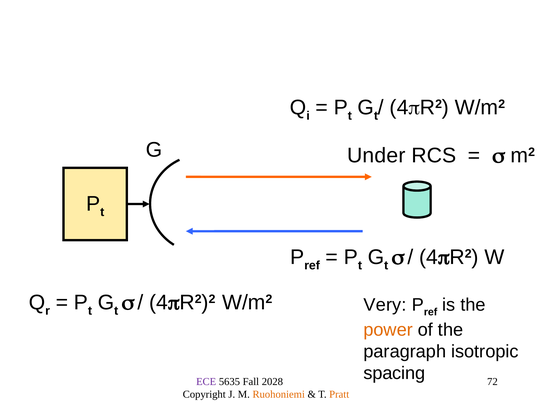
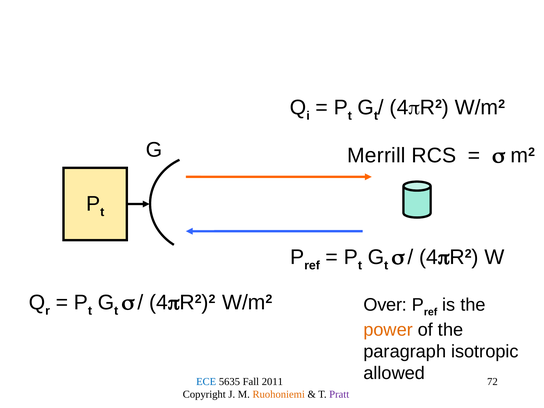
Under: Under -> Merrill
Very: Very -> Over
spacing: spacing -> allowed
ECE colour: purple -> blue
2028: 2028 -> 2011
Pratt colour: orange -> purple
